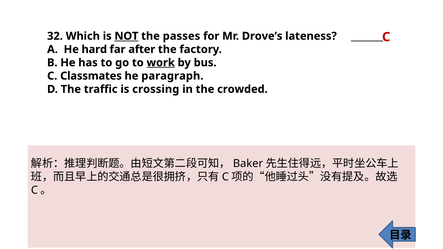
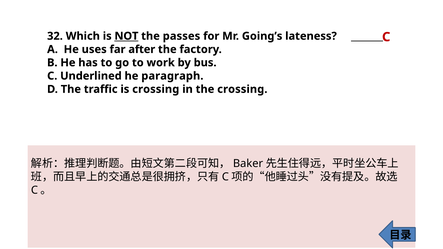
Drove’s: Drove’s -> Going’s
hard: hard -> uses
work underline: present -> none
Classmates: Classmates -> Underlined
the crowded: crowded -> crossing
